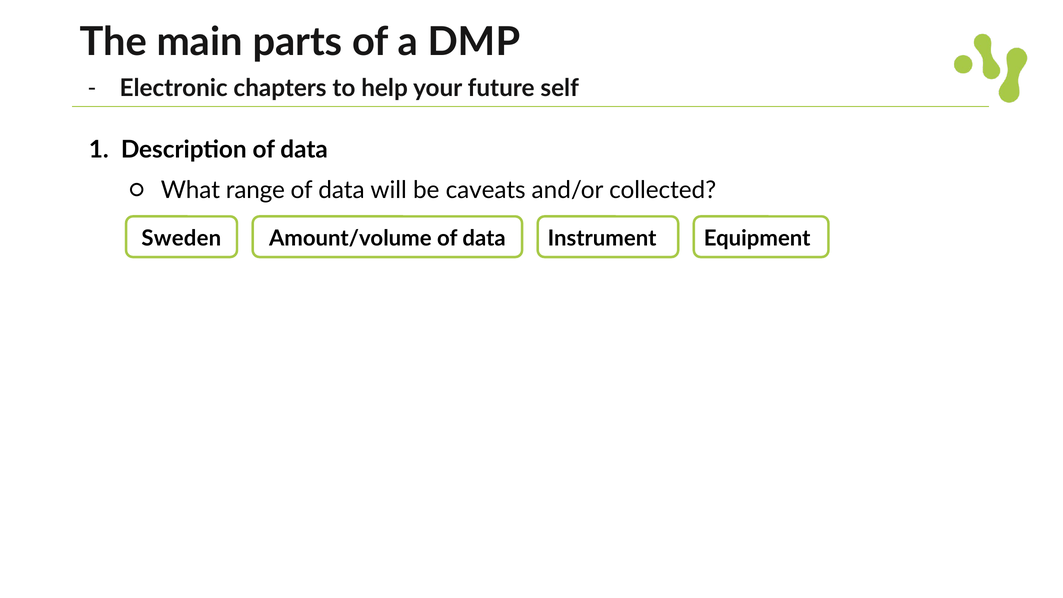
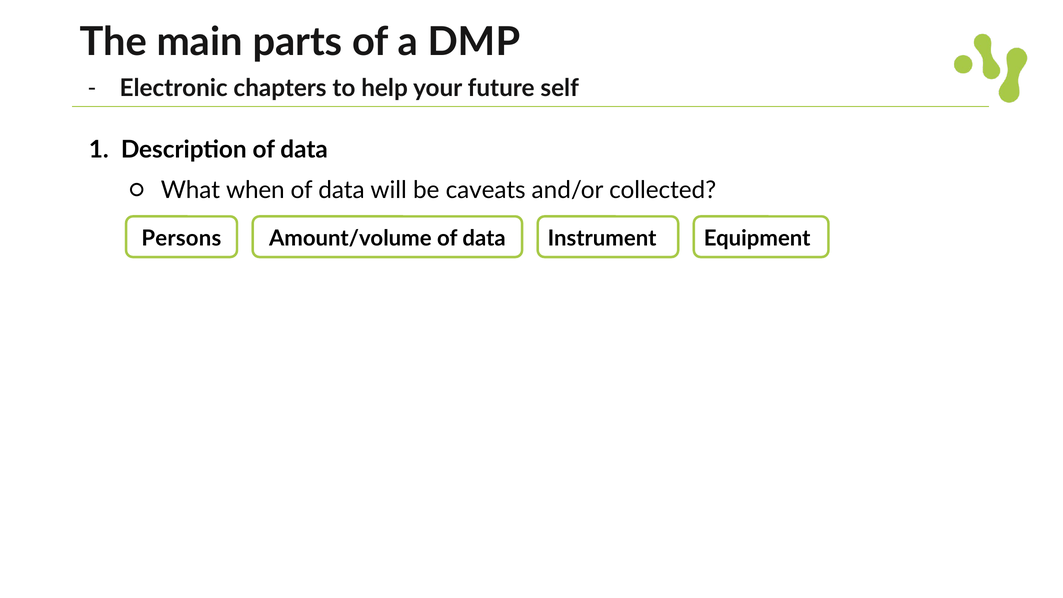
range: range -> when
Sweden: Sweden -> Persons
